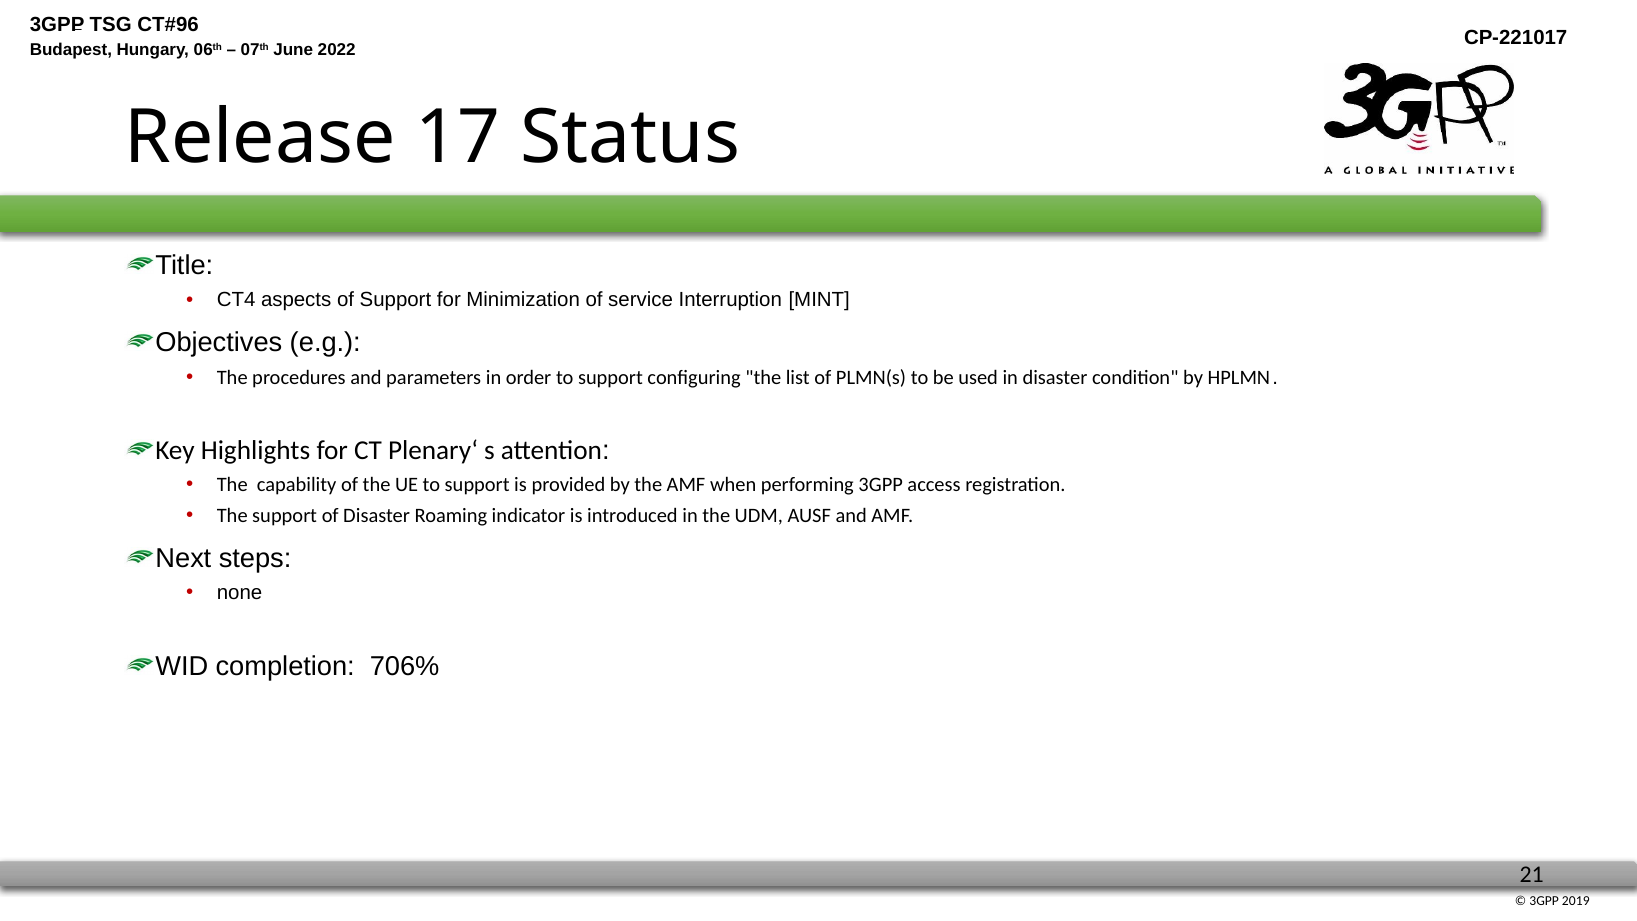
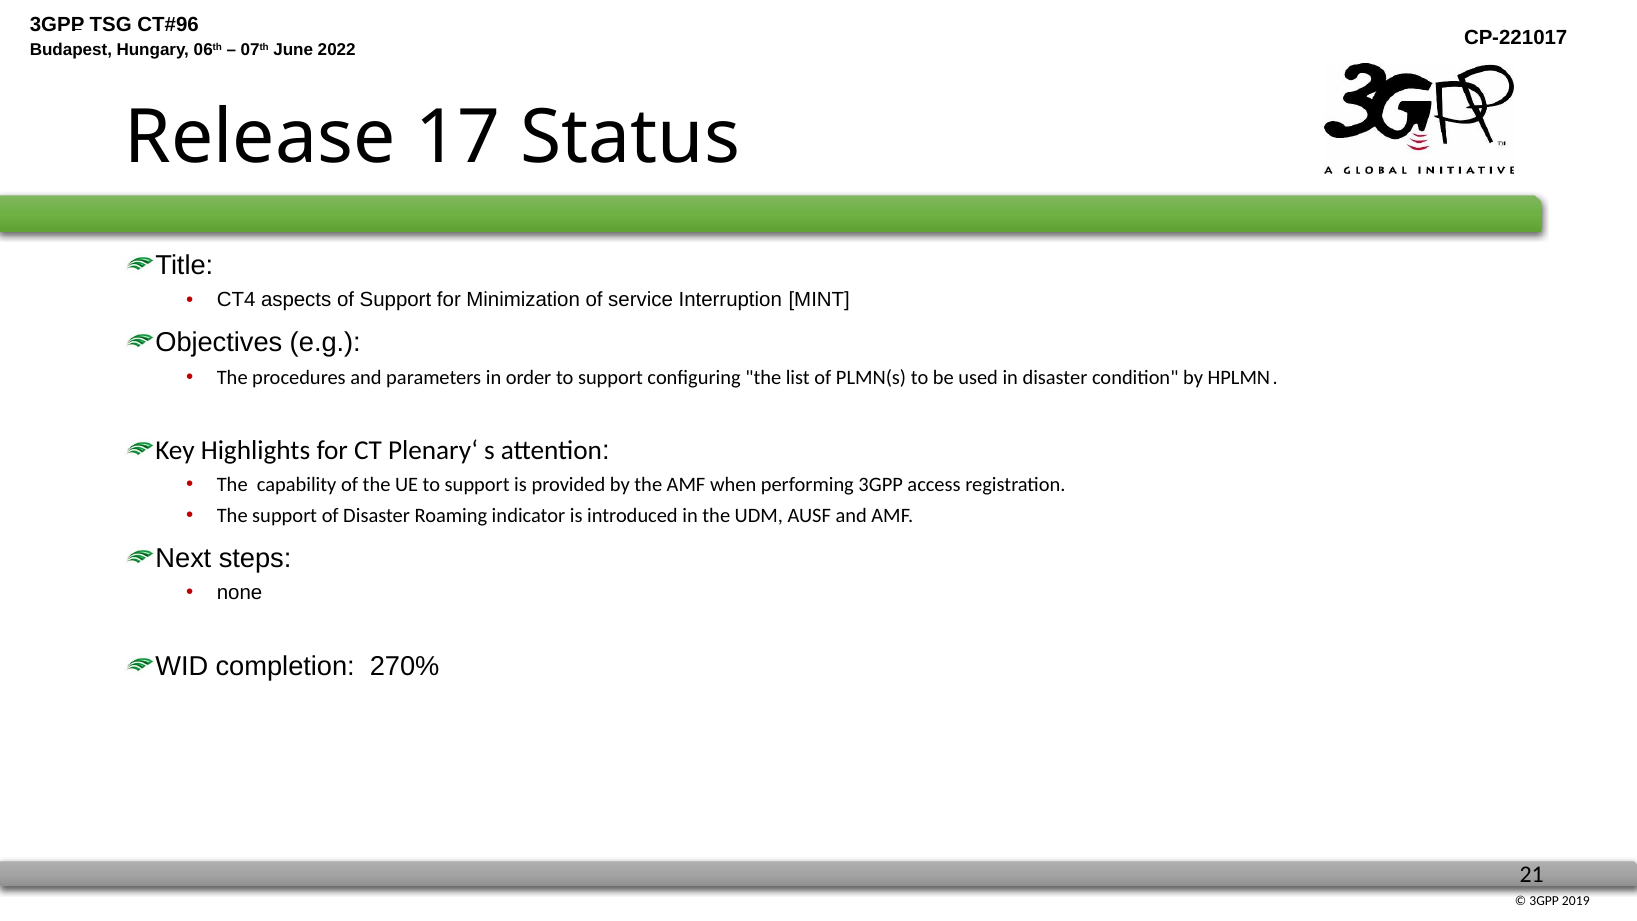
706%: 706% -> 270%
